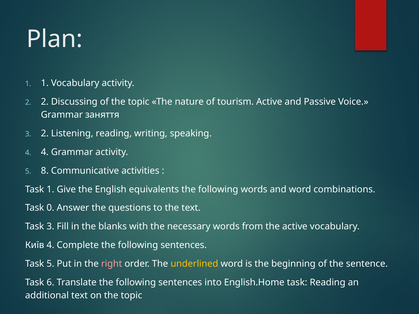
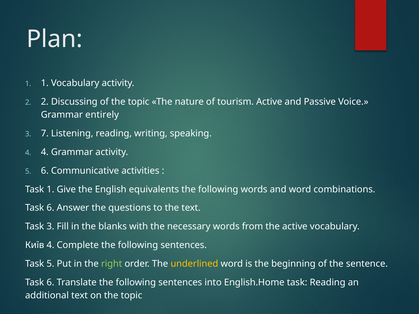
заняття: заняття -> entirely
3 2: 2 -> 7
5 8: 8 -> 6
0 at (50, 208): 0 -> 6
right colour: pink -> light green
